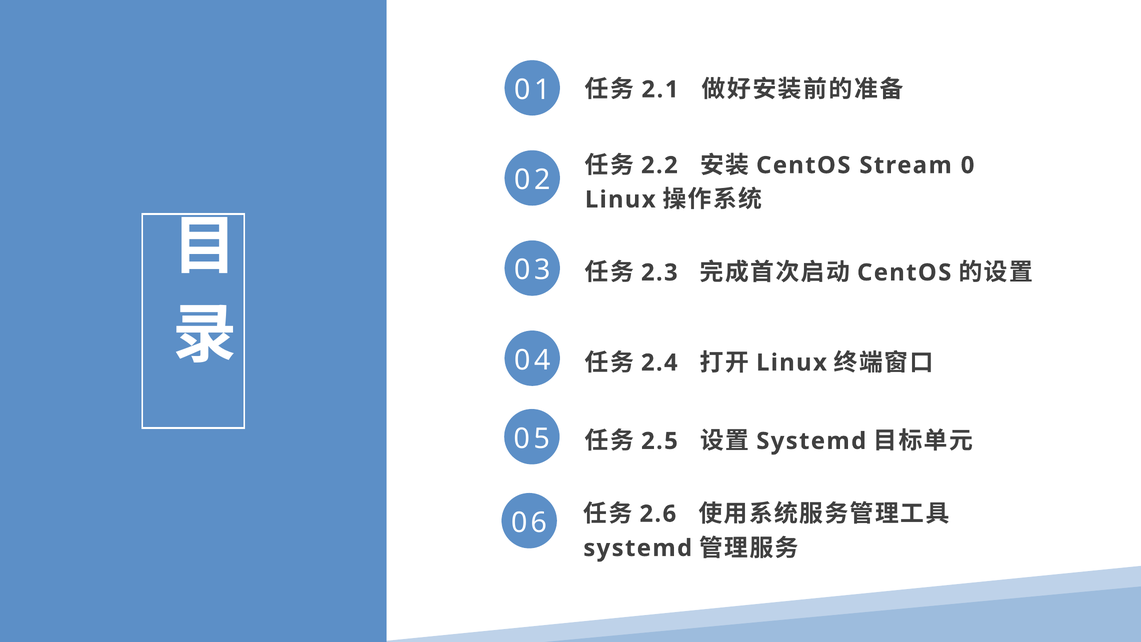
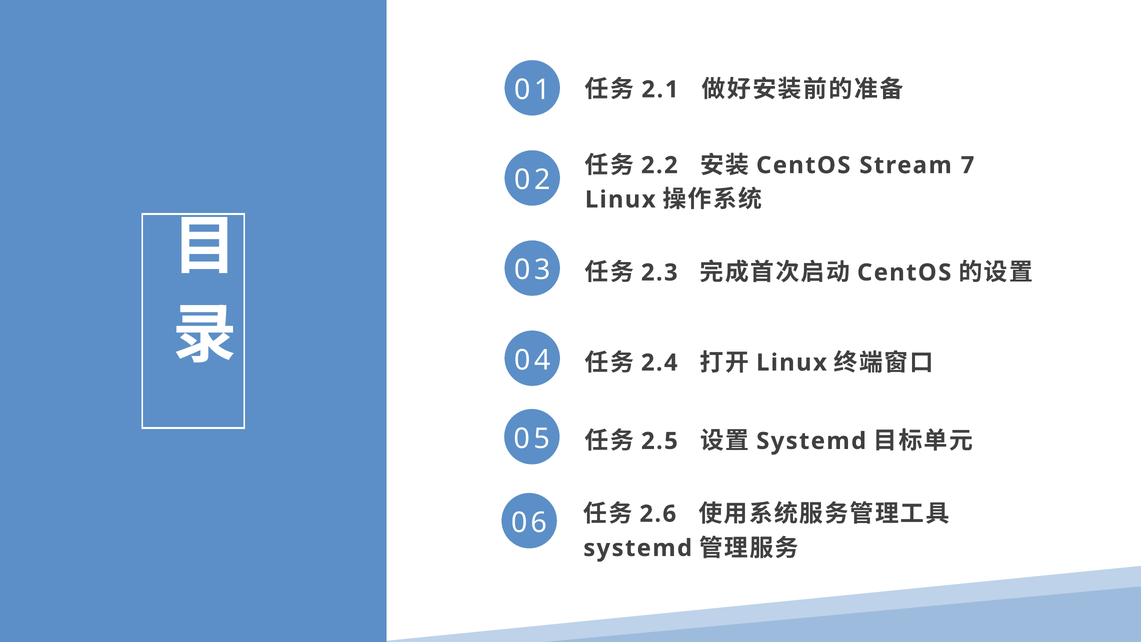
0: 0 -> 7
